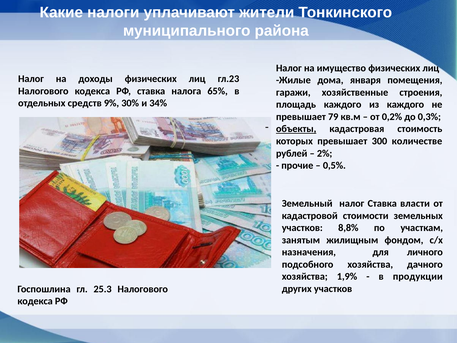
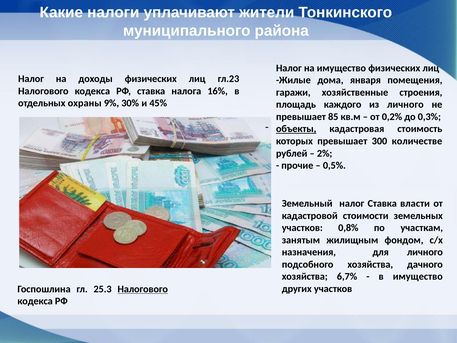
65%: 65% -> 16%
средств: средств -> охраны
34%: 34% -> 45%
из каждого: каждого -> личного
79: 79 -> 85
8,8%: 8,8% -> 0,8%
1,9%: 1,9% -> 6,7%
в продукции: продукции -> имущество
Налогового at (143, 289) underline: none -> present
